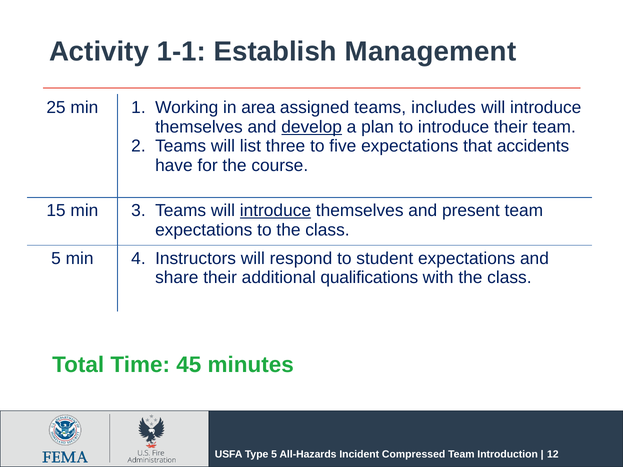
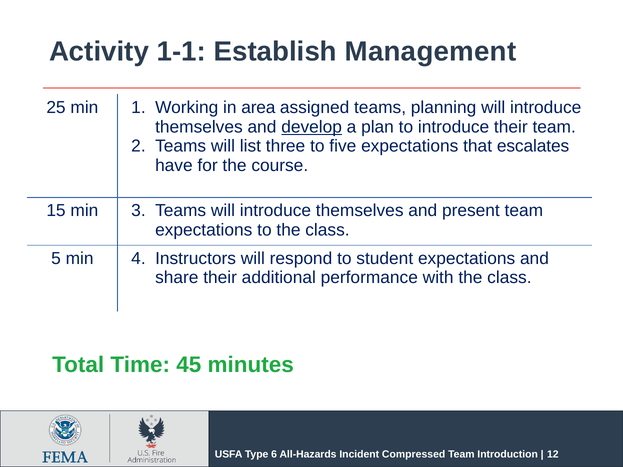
includes: includes -> planning
accidents: accidents -> escalates
introduce at (275, 211) underline: present -> none
qualifications: qualifications -> performance
Type 5: 5 -> 6
